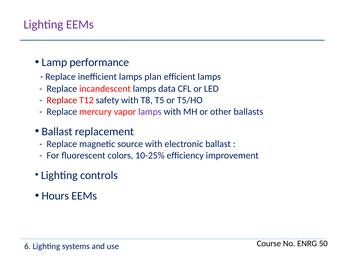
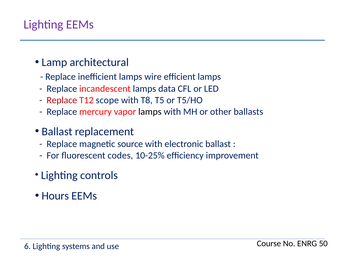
performance: performance -> architectural
plan: plan -> wire
safety: safety -> scope
lamps at (150, 112) colour: purple -> black
colors: colors -> codes
